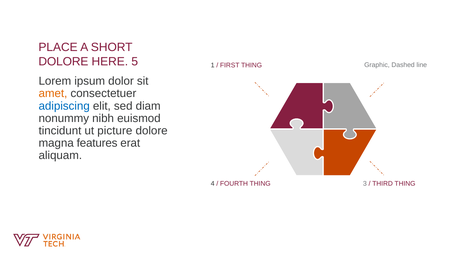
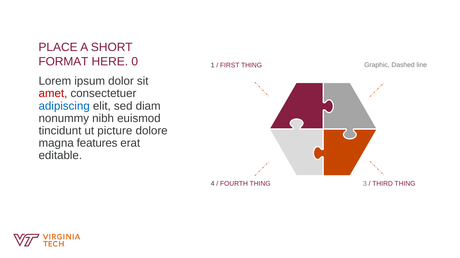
DOLORE at (63, 62): DOLORE -> FORMAT
5: 5 -> 0
amet colour: orange -> red
aliquam: aliquam -> editable
